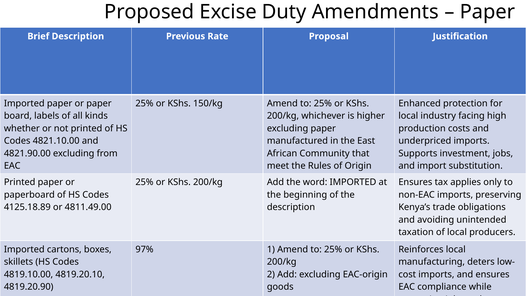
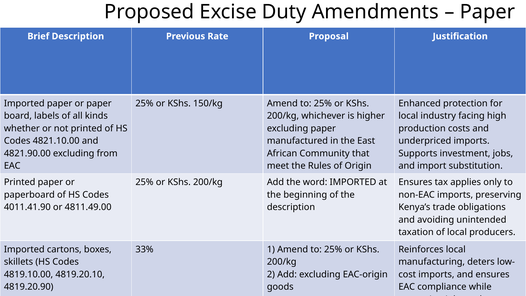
4125.18.89: 4125.18.89 -> 4011.41.90
97%: 97% -> 33%
